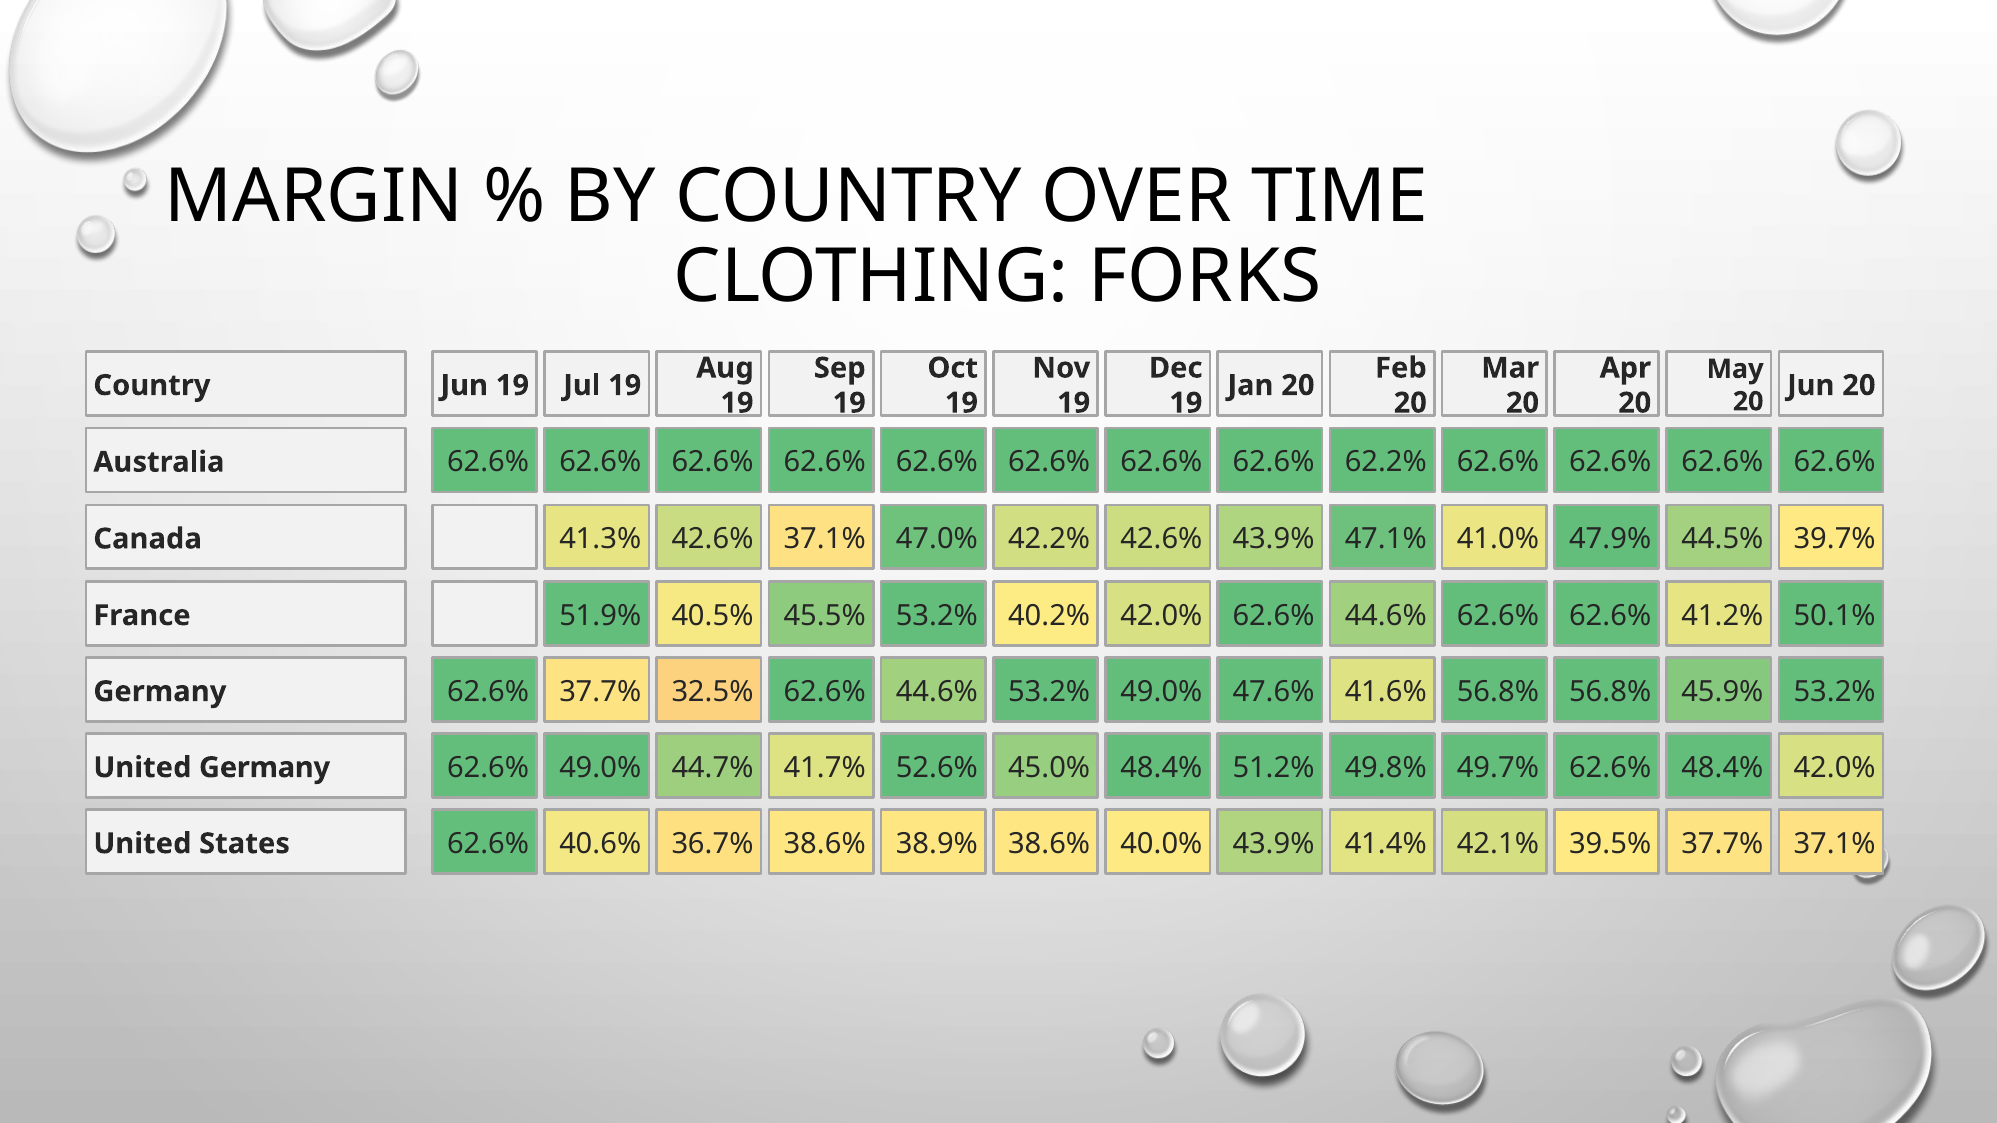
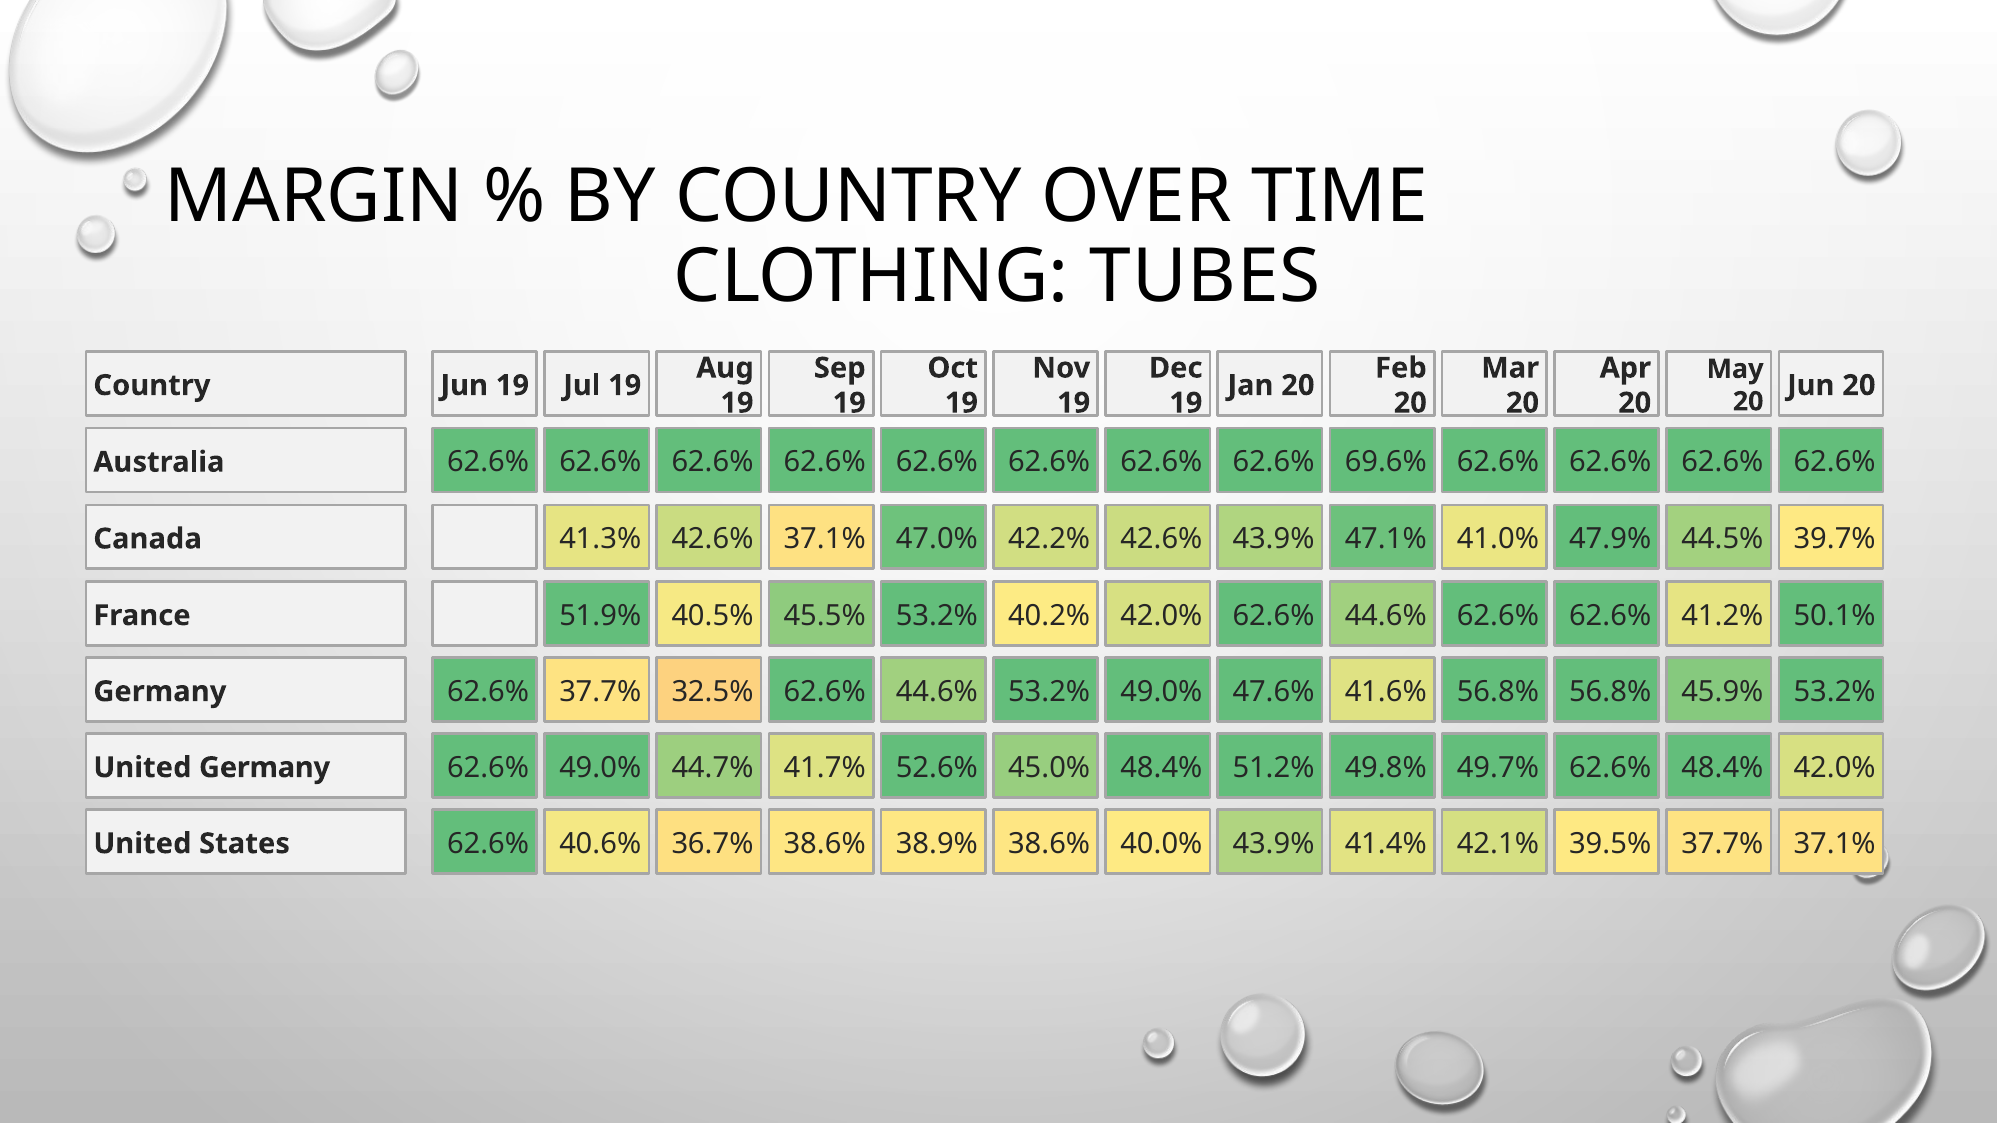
FORKS: FORKS -> TUBES
62.2%: 62.2% -> 69.6%
